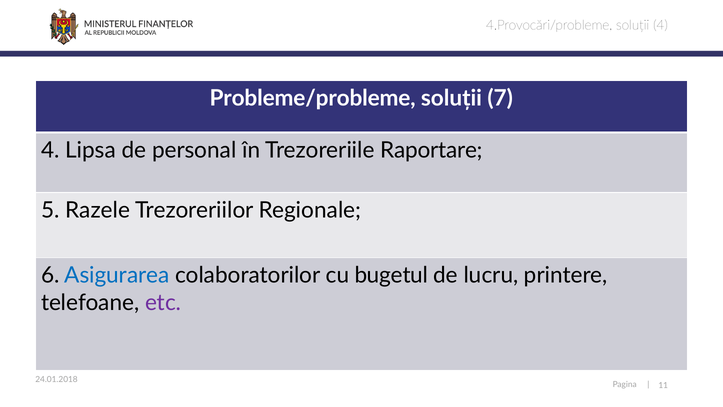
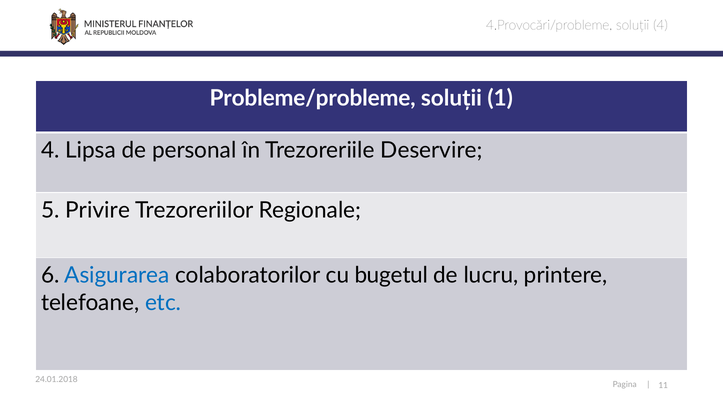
7: 7 -> 1
Raportare: Raportare -> Deservire
Razele: Razele -> Privire
etc colour: purple -> blue
